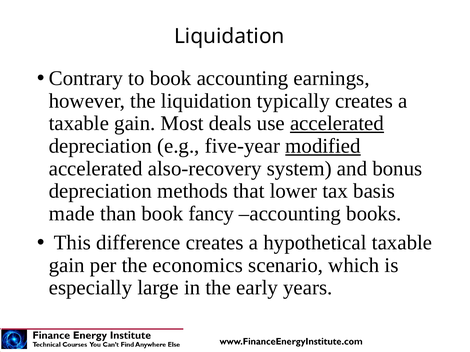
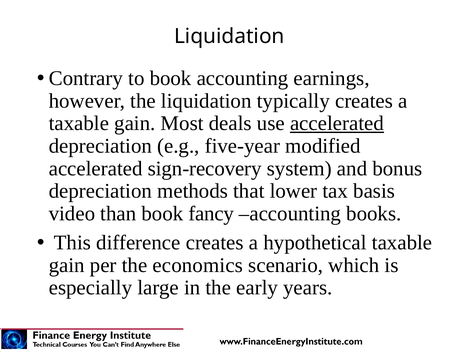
modified underline: present -> none
also-recovery: also-recovery -> sign-recovery
made: made -> video
